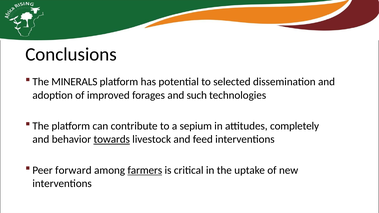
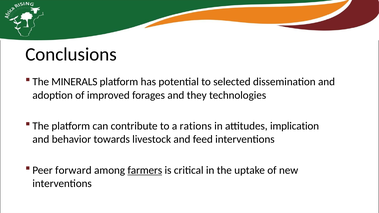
such: such -> they
sepium: sepium -> rations
completely: completely -> implication
towards underline: present -> none
